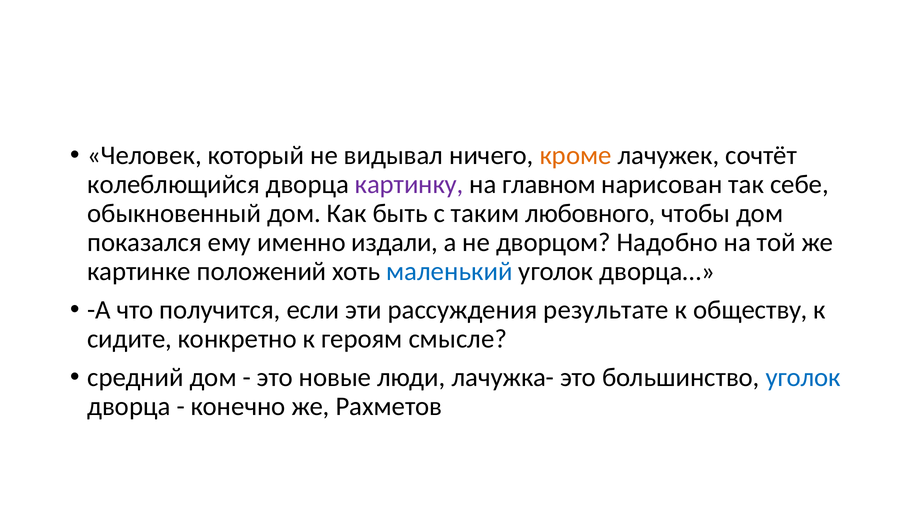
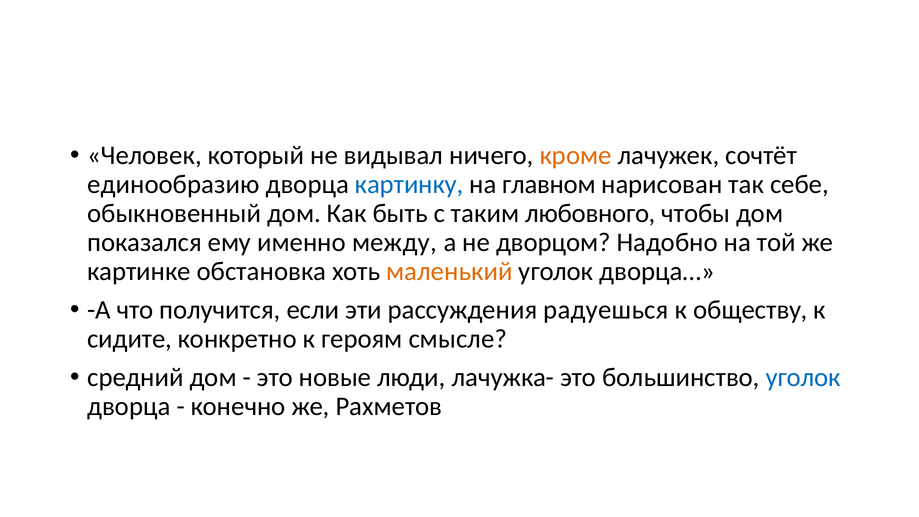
колеблющийся: колеблющийся -> единообразию
картинку colour: purple -> blue
издали: издали -> между
положений: положений -> обстановка
маленький colour: blue -> orange
результате: результате -> радуешься
